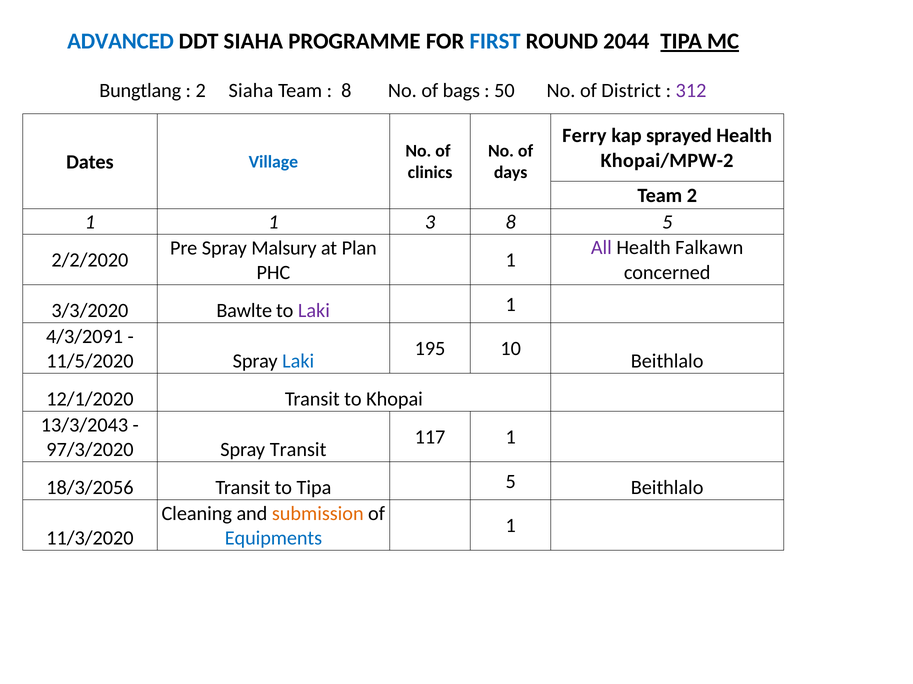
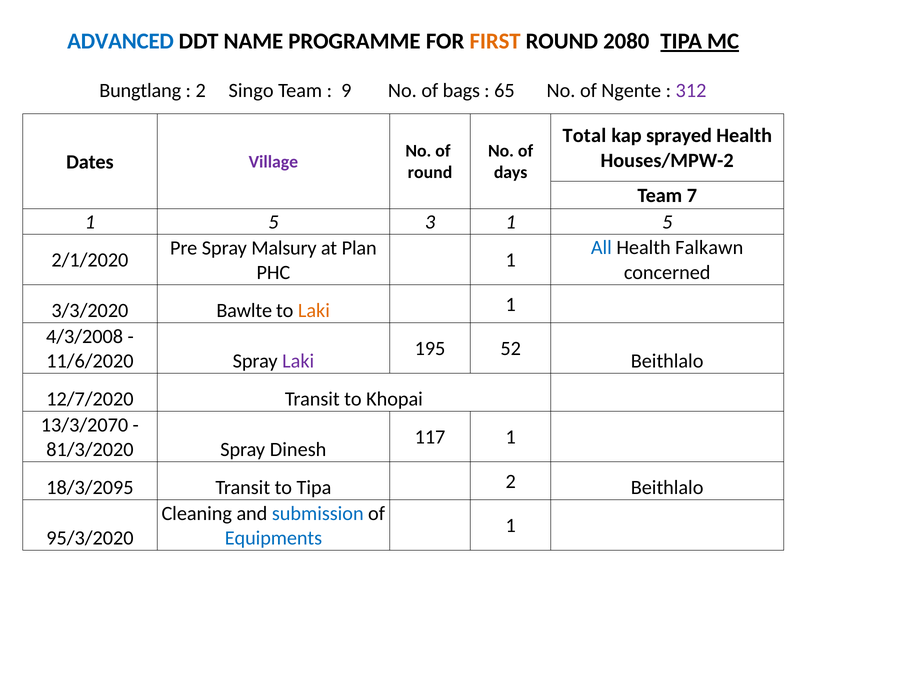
DDT SIAHA: SIAHA -> NAME
FIRST colour: blue -> orange
2044: 2044 -> 2080
2 Siaha: Siaha -> Singo
8 at (346, 91): 8 -> 9
50: 50 -> 65
District: District -> Ngente
Ferry: Ferry -> Total
Khopai/MPW-2: Khopai/MPW-2 -> Houses/MPW-2
Village colour: blue -> purple
clinics at (430, 173): clinics -> round
Team 2: 2 -> 7
1 at (273, 222): 1 -> 5
3 8: 8 -> 1
All colour: purple -> blue
2/2/2020: 2/2/2020 -> 2/1/2020
Laki at (314, 311) colour: purple -> orange
4/3/2091: 4/3/2091 -> 4/3/2008
10: 10 -> 52
11/5/2020: 11/5/2020 -> 11/6/2020
Laki at (298, 362) colour: blue -> purple
12/1/2020: 12/1/2020 -> 12/7/2020
13/3/2043: 13/3/2043 -> 13/3/2070
97/3/2020: 97/3/2020 -> 81/3/2020
Spray Transit: Transit -> Dinesh
18/3/2056: 18/3/2056 -> 18/3/2095
Tipa 5: 5 -> 2
submission colour: orange -> blue
11/3/2020: 11/3/2020 -> 95/3/2020
